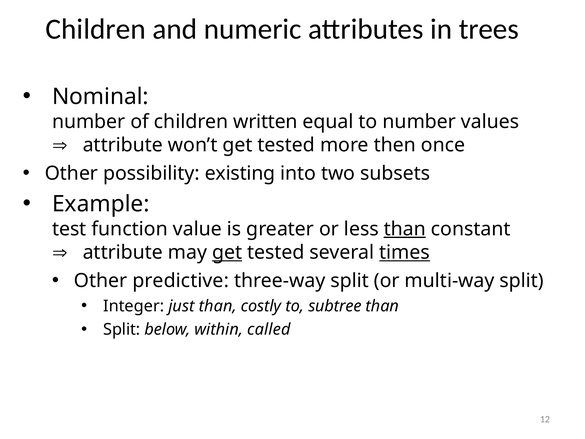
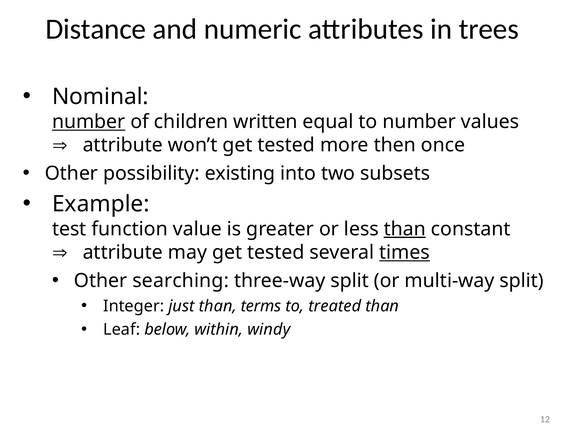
Children at (96, 29): Children -> Distance
number at (89, 122) underline: none -> present
get at (227, 252) underline: present -> none
predictive: predictive -> searching
costly: costly -> terms
subtree: subtree -> treated
Split at (122, 329): Split -> Leaf
called: called -> windy
